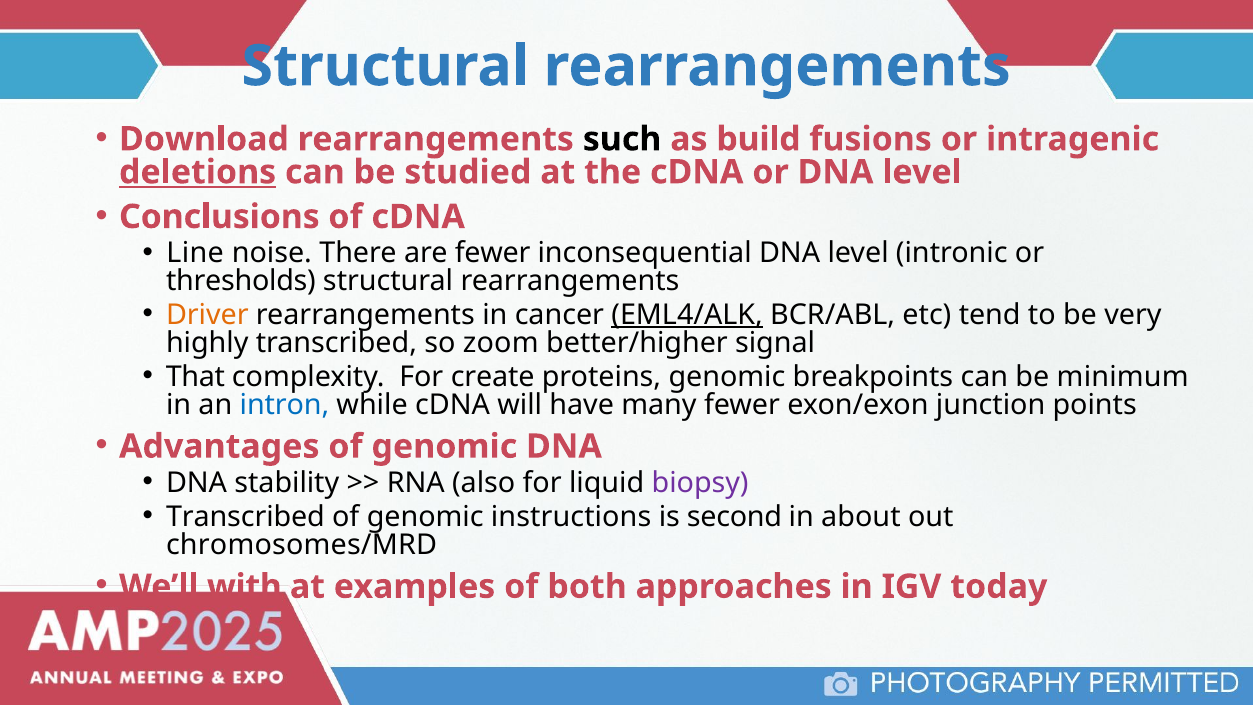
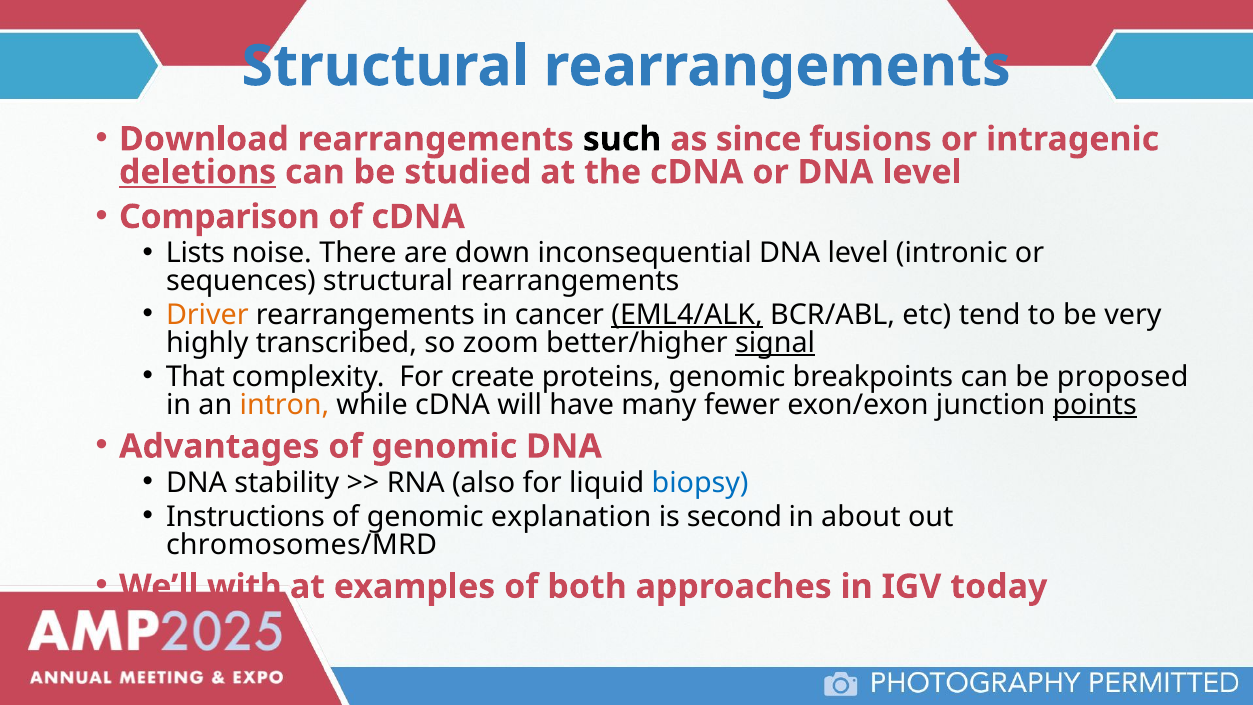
build: build -> since
Conclusions: Conclusions -> Comparison
Line: Line -> Lists
are fewer: fewer -> down
thresholds: thresholds -> sequences
signal underline: none -> present
minimum: minimum -> proposed
intron colour: blue -> orange
points underline: none -> present
biopsy colour: purple -> blue
Transcribed at (245, 517): Transcribed -> Instructions
instructions: instructions -> explanation
